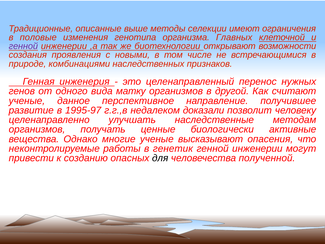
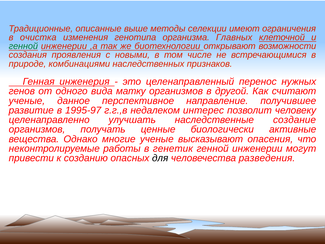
половые: половые -> очистка
генной at (23, 46) colour: purple -> green
доказали: доказали -> интерес
методам: методам -> создание
полученной: полученной -> разведения
